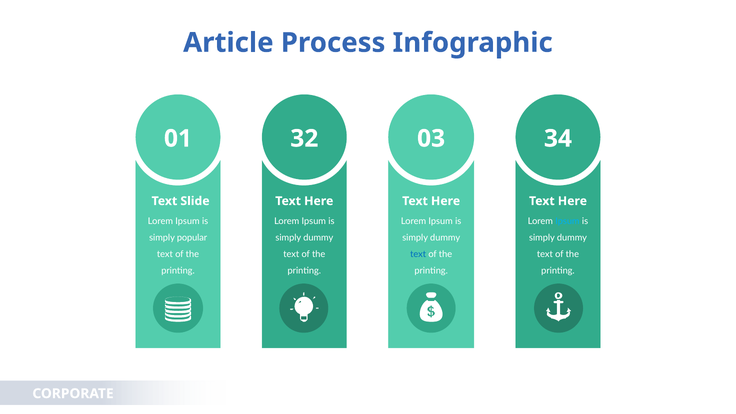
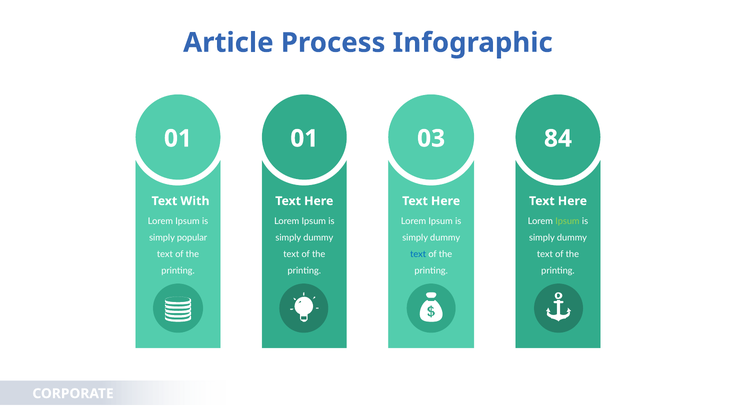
01 32: 32 -> 01
34: 34 -> 84
Slide: Slide -> With
Ipsum at (567, 221) colour: light blue -> light green
